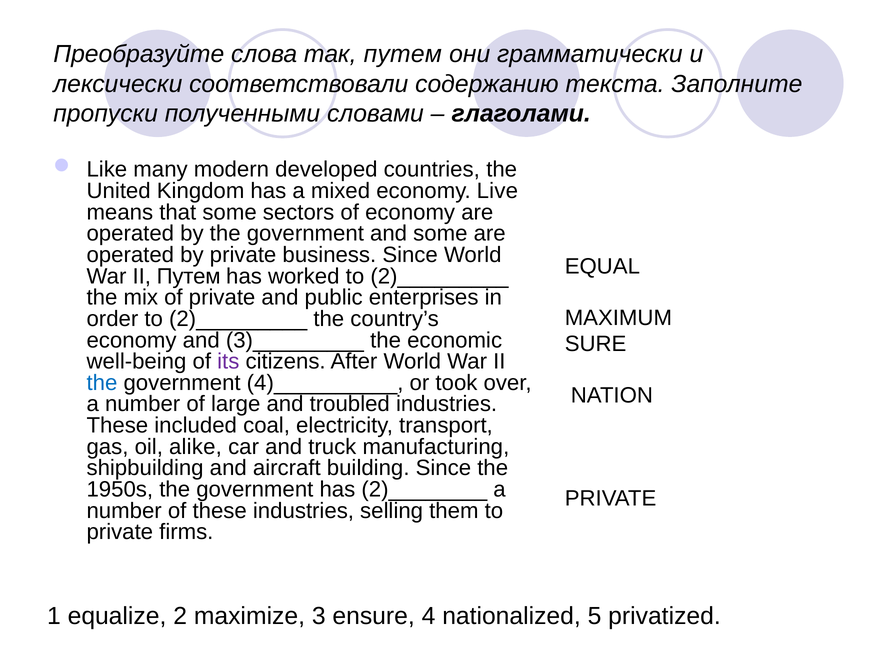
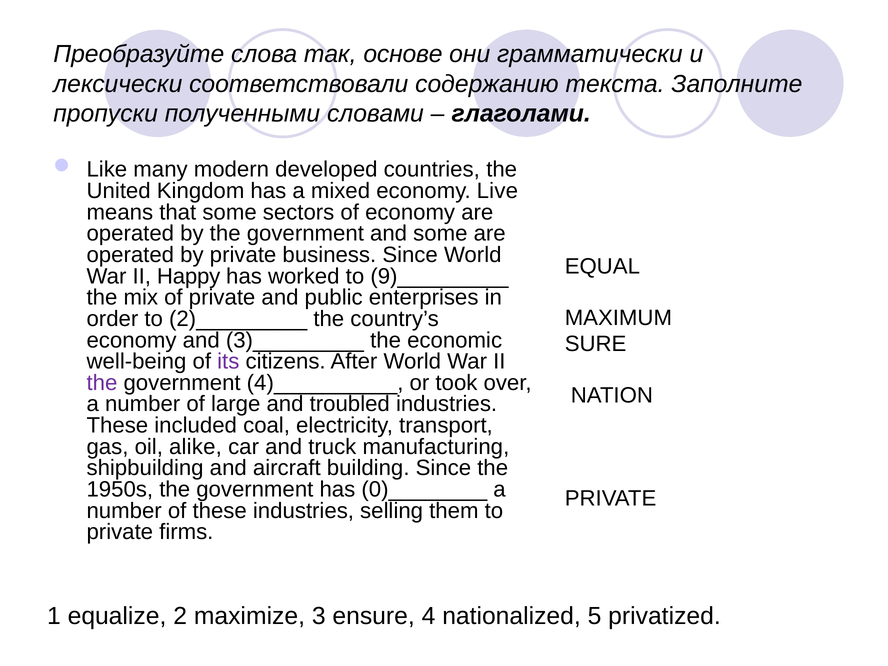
так путем: путем -> основе
II Путем: Путем -> Hарру
worked to 2)_________: 2)_________ -> 9)_________
the at (102, 383) colour: blue -> purple
2)________: 2)________ -> 0)________
